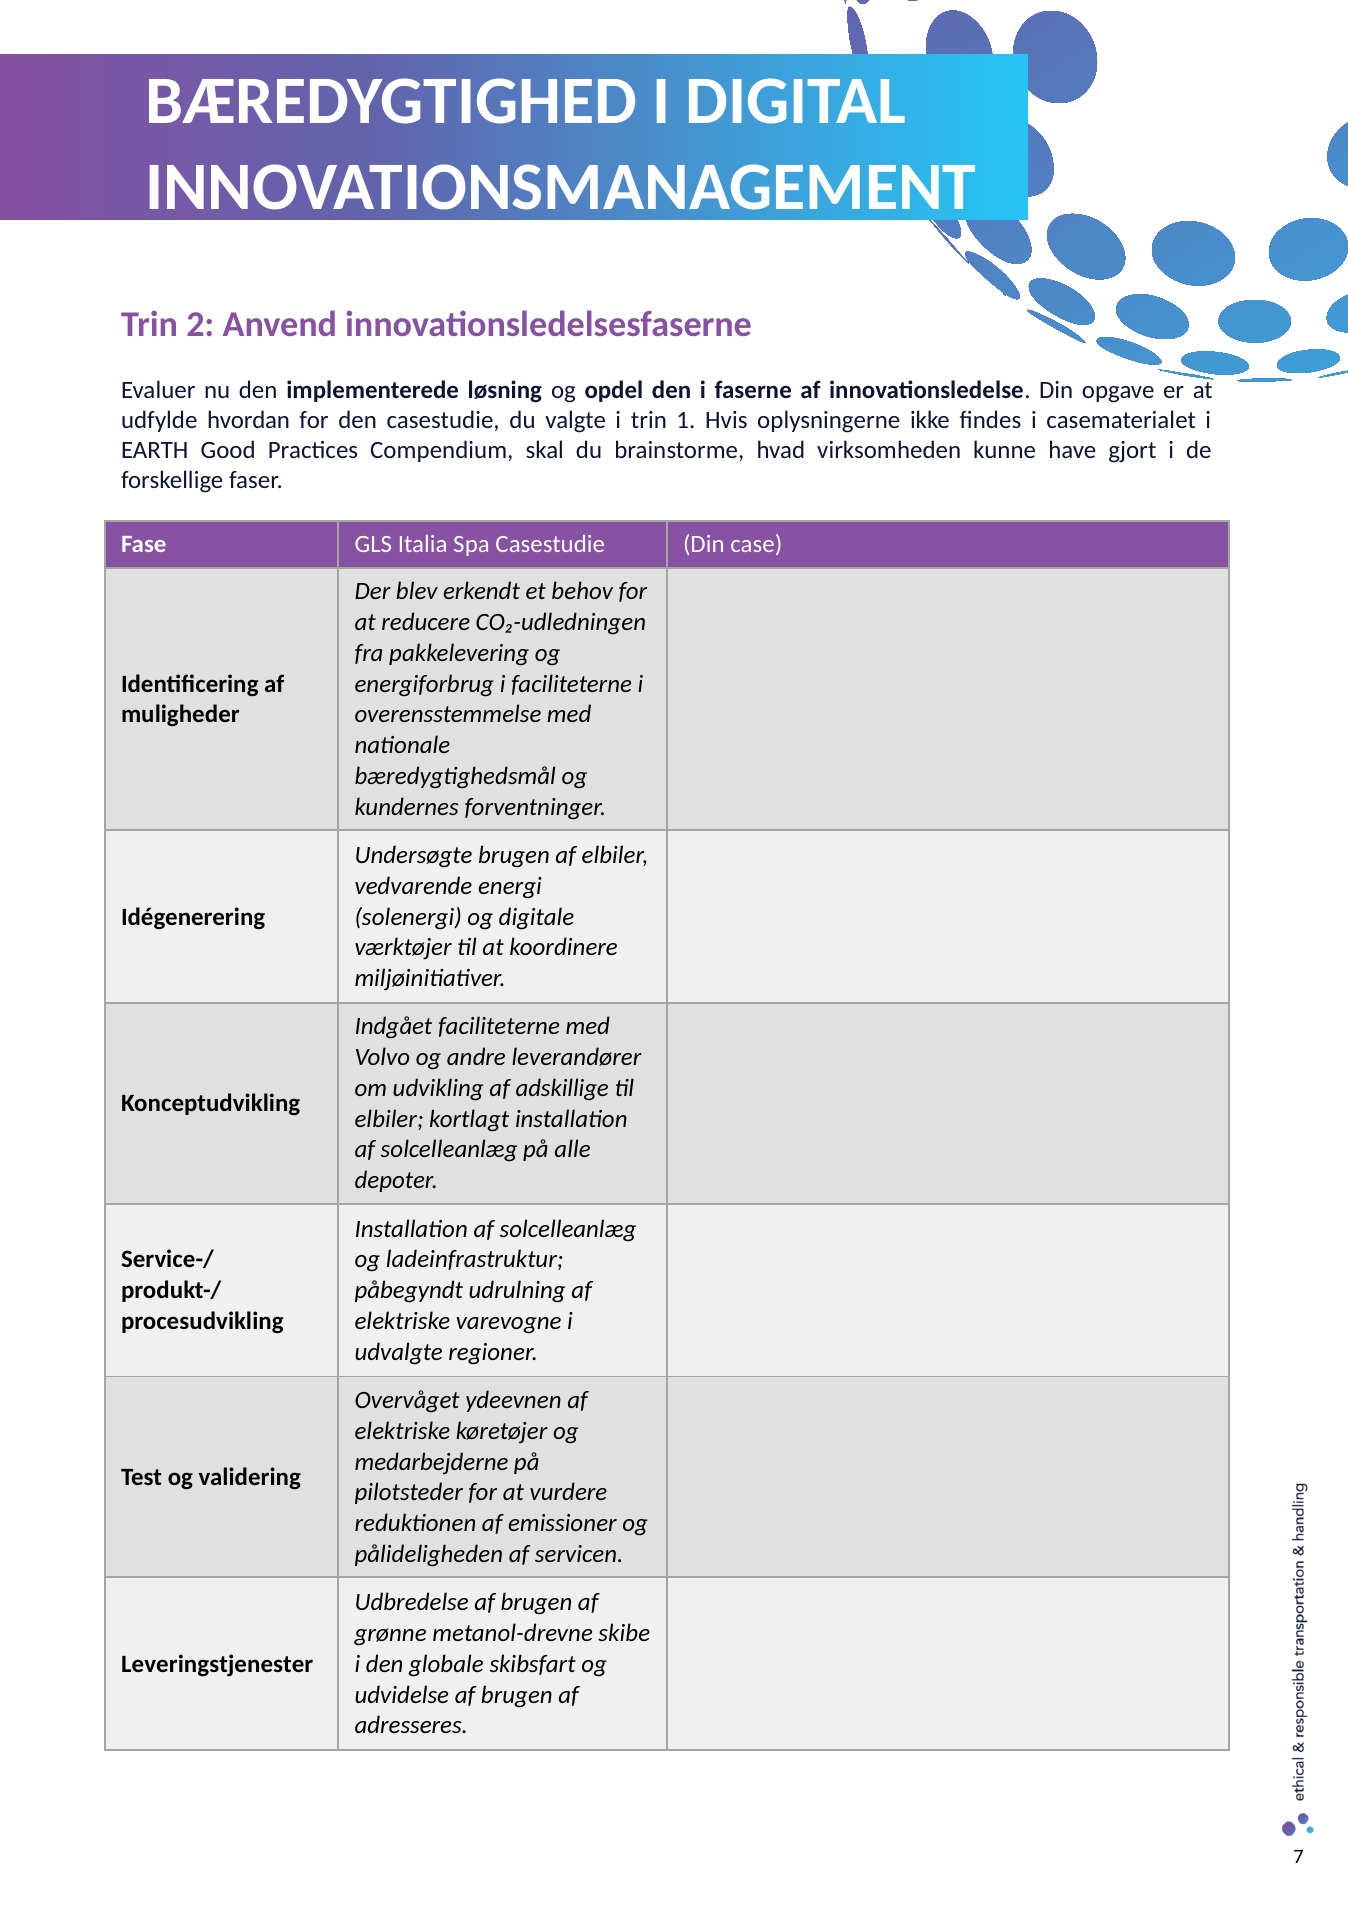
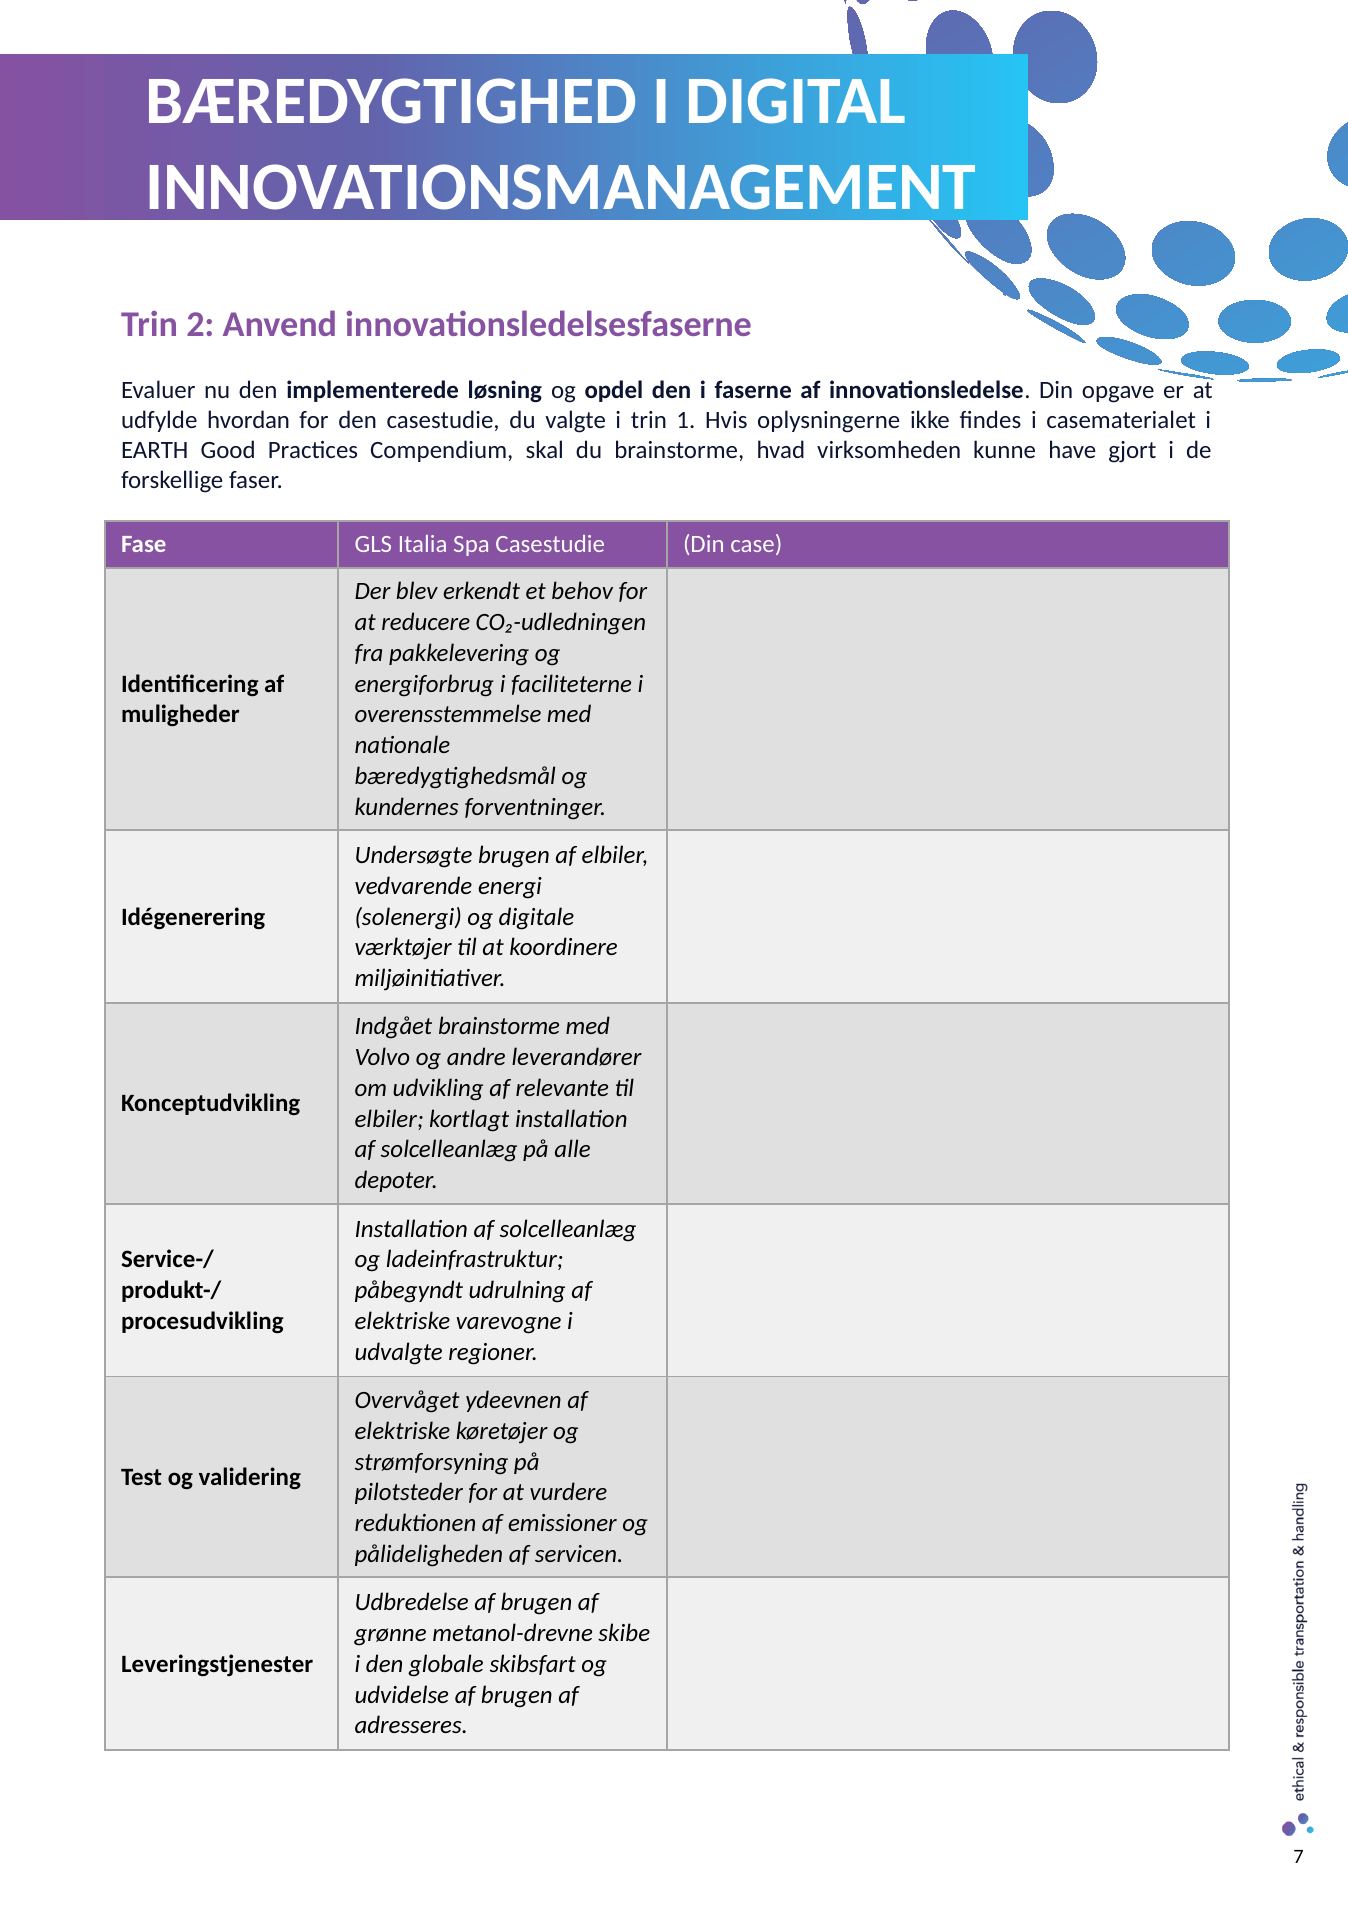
Indgået faciliteterne: faciliteterne -> brainstorme
adskillige: adskillige -> relevante
medarbejderne: medarbejderne -> strømforsyning
